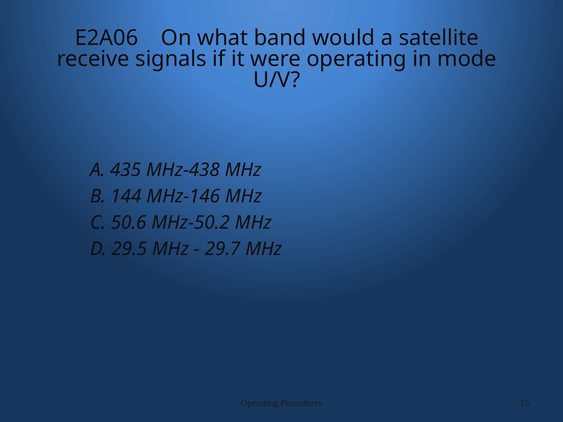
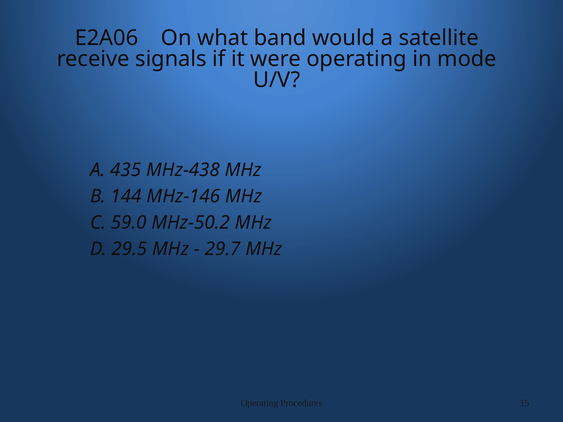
50.6: 50.6 -> 59.0
